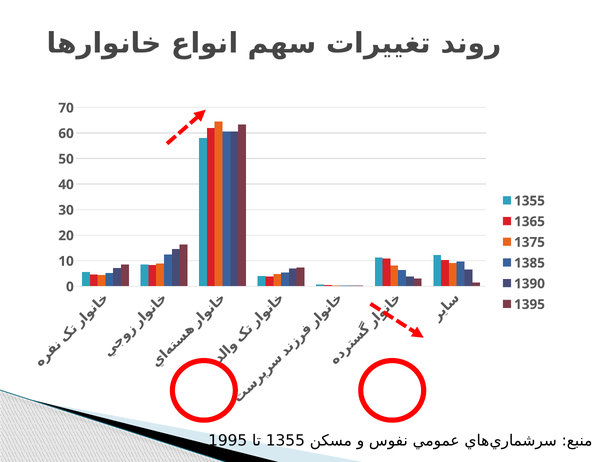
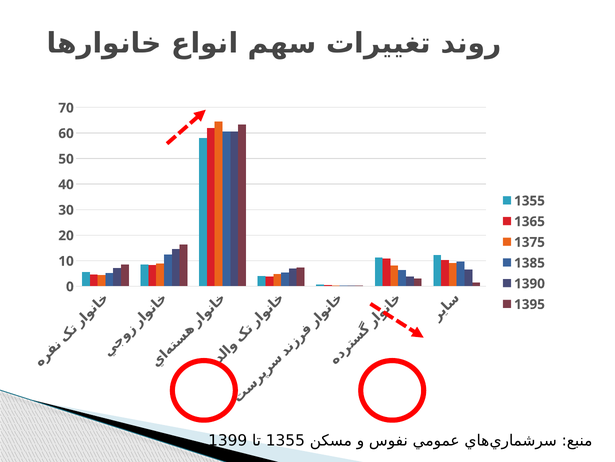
1995: 1995 -> 1399
